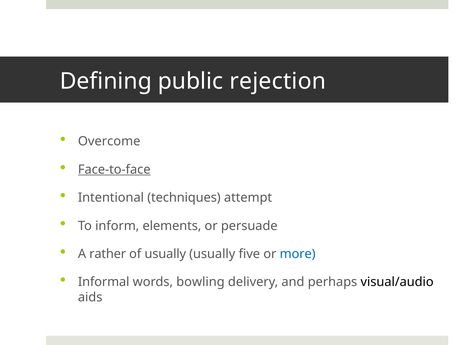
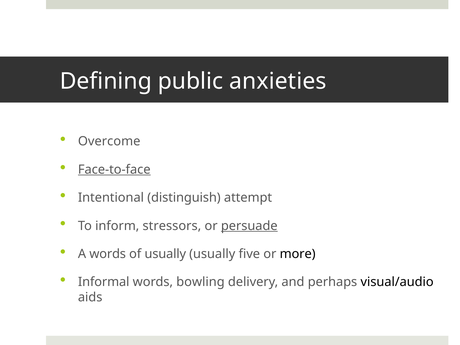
rejection: rejection -> anxieties
techniques: techniques -> distinguish
elements: elements -> stressors
persuade underline: none -> present
A rather: rather -> words
more colour: blue -> black
